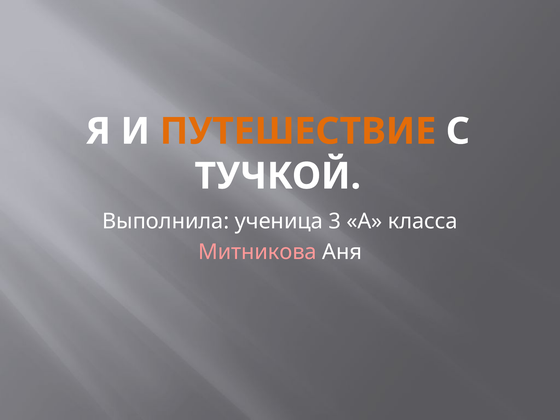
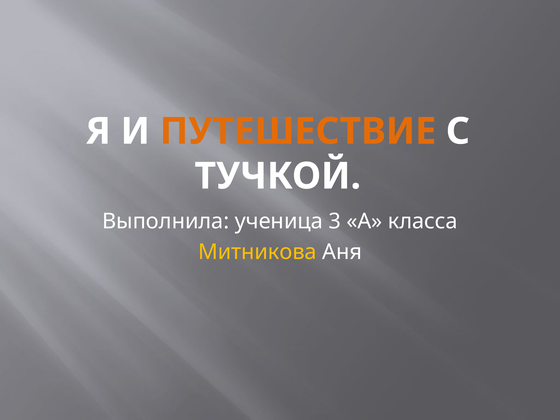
Митникова colour: pink -> yellow
